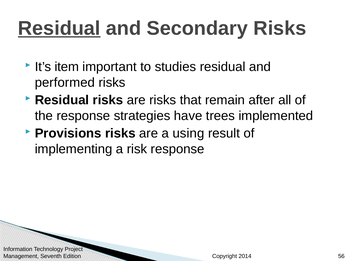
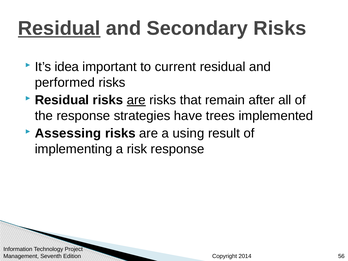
item: item -> idea
studies: studies -> current
are at (136, 100) underline: none -> present
Provisions: Provisions -> Assessing
